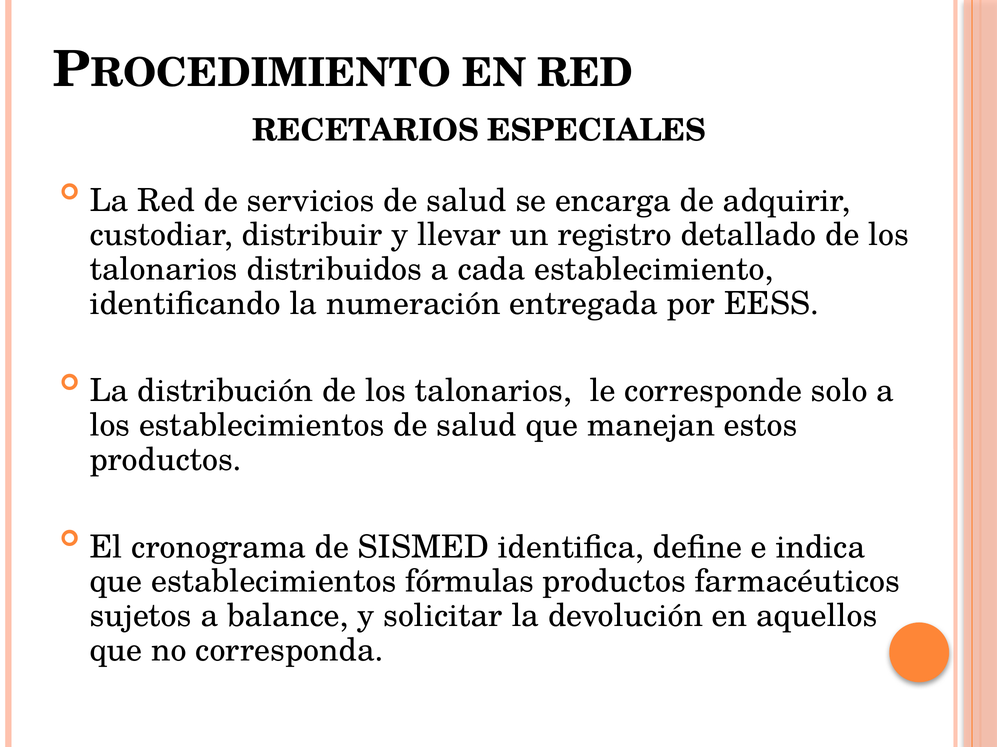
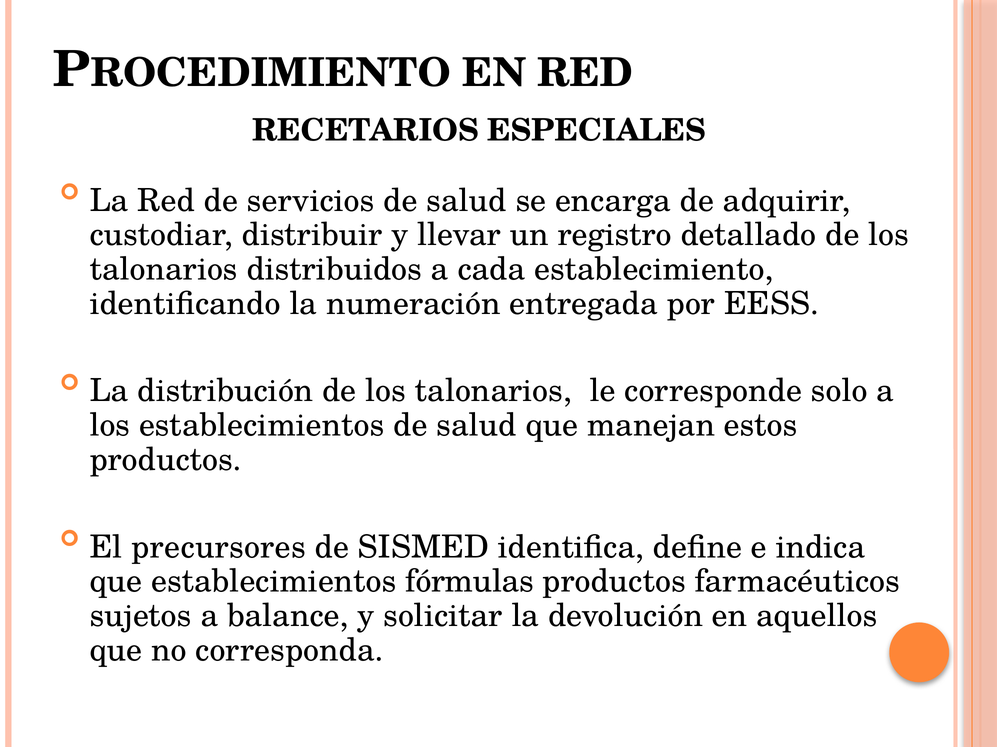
cronograma: cronograma -> precursores
